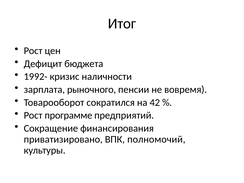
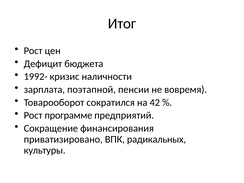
рыночного: рыночного -> поэтапной
полномочий: полномочий -> радикальных
